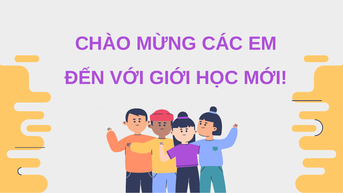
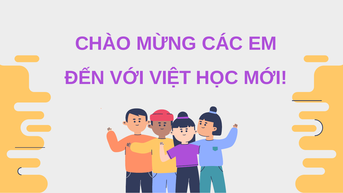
GIỚI: GIỚI -> VIỆT
